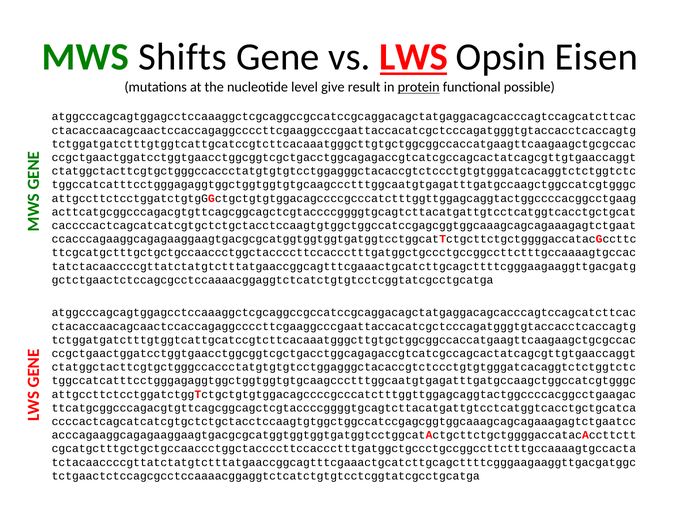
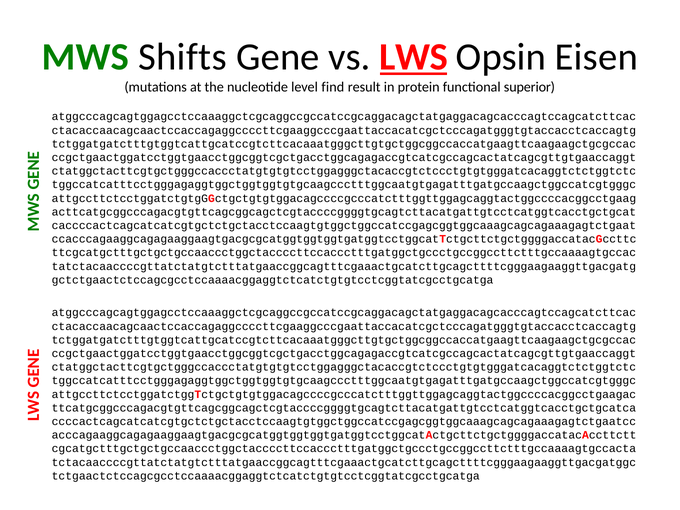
give: give -> find
protein underline: present -> none
possible: possible -> superior
